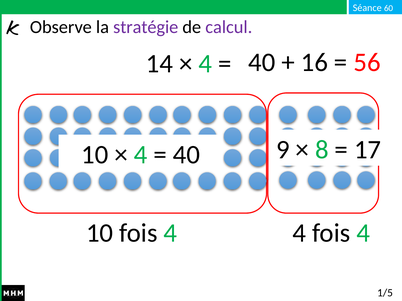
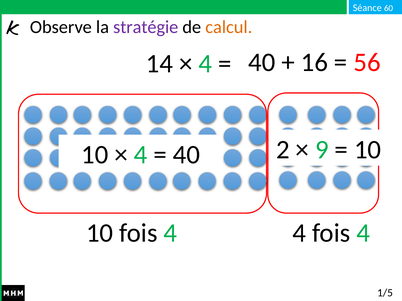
calcul colour: purple -> orange
9: 9 -> 2
8: 8 -> 9
17 at (368, 150): 17 -> 10
